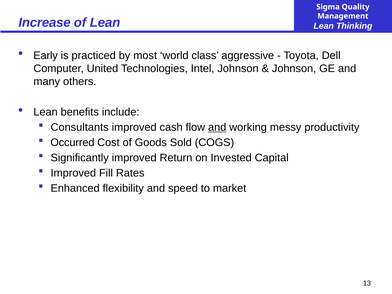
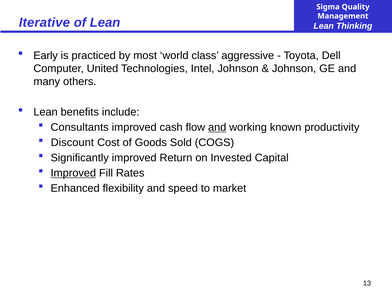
Increase: Increase -> Iterative
messy: messy -> known
Occurred: Occurred -> Discount
Improved at (73, 173) underline: none -> present
